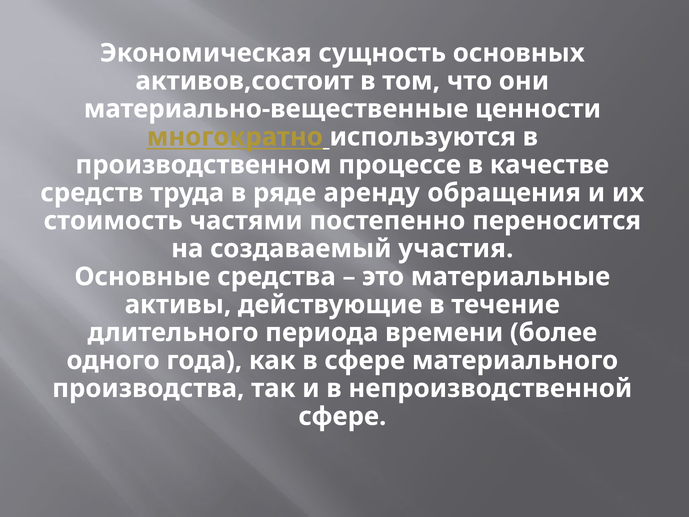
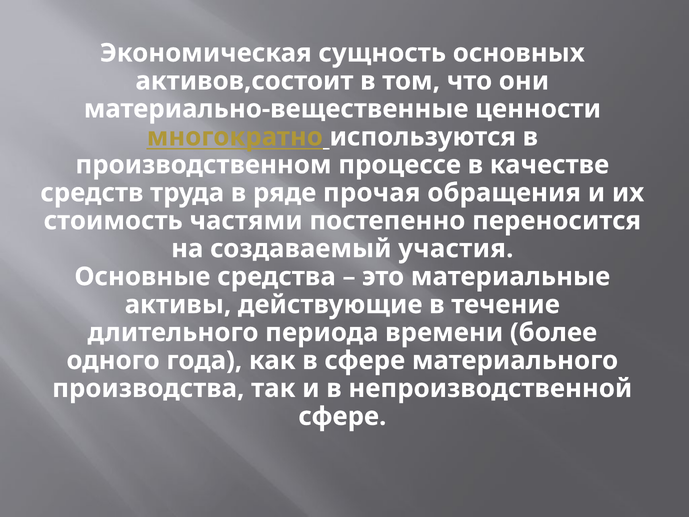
аренду: аренду -> прочая
